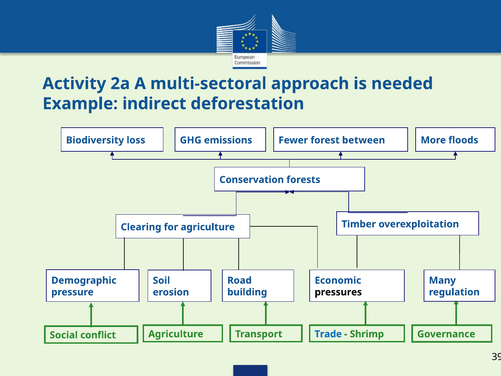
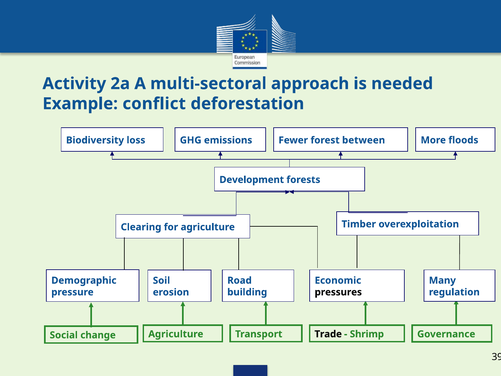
indirect: indirect -> conflict
Conservation: Conservation -> Development
Trade colour: blue -> black
conflict: conflict -> change
